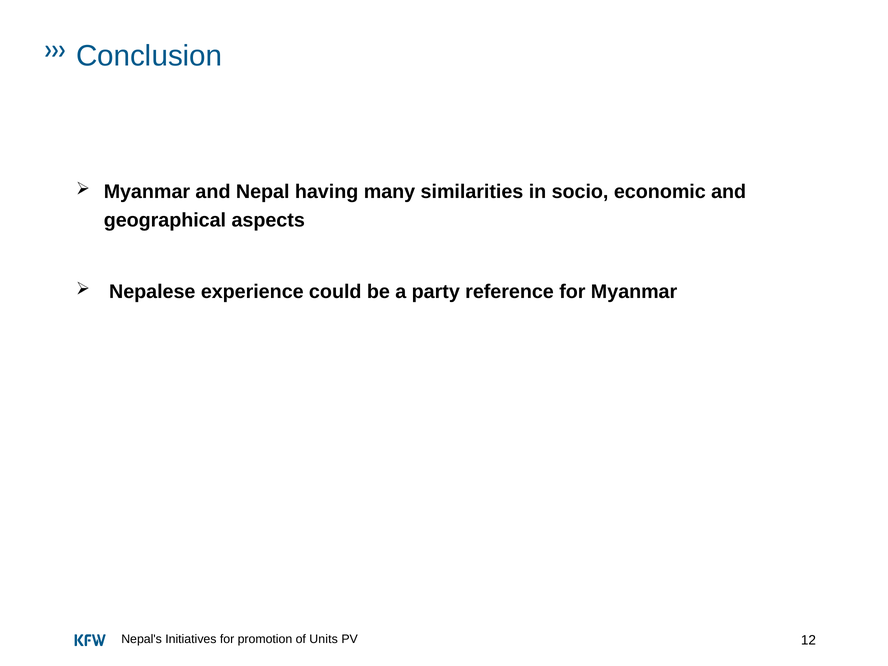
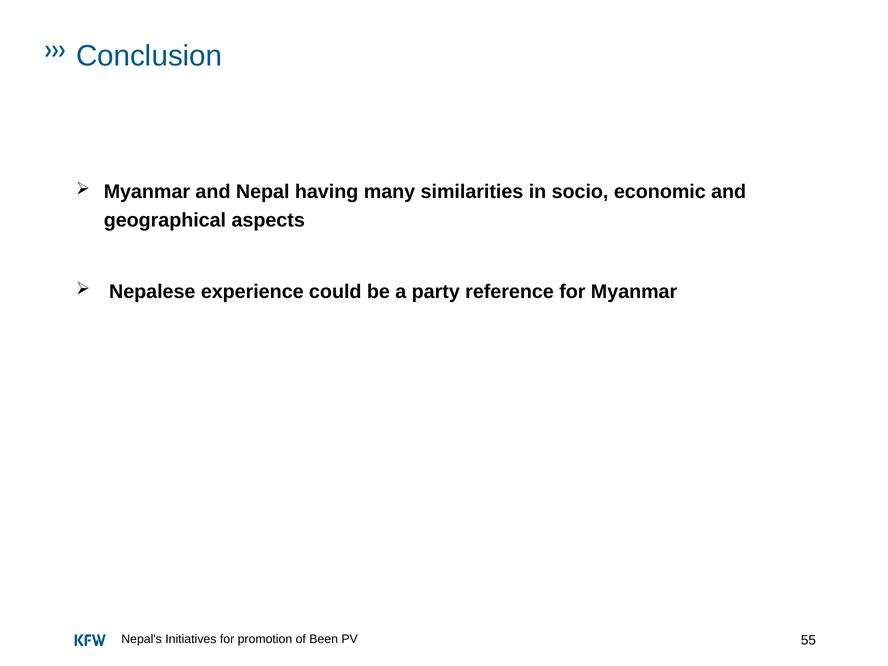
Units: Units -> Been
12: 12 -> 55
